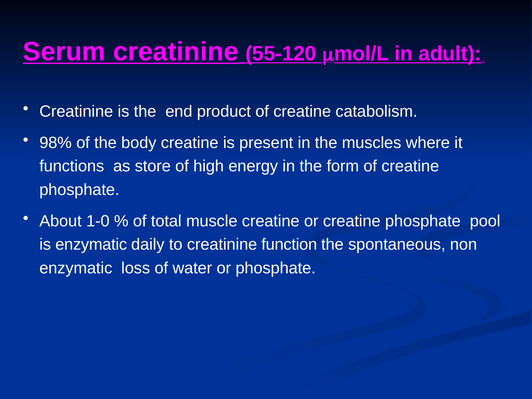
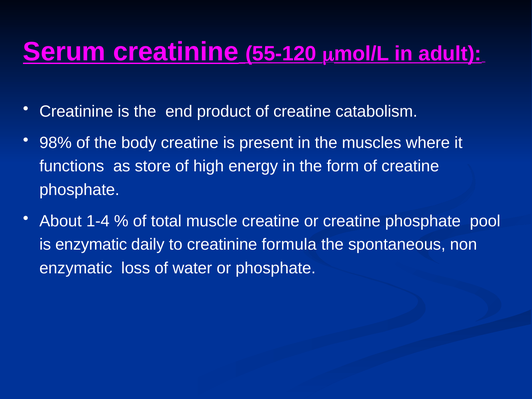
1-0: 1-0 -> 1-4
function: function -> formula
